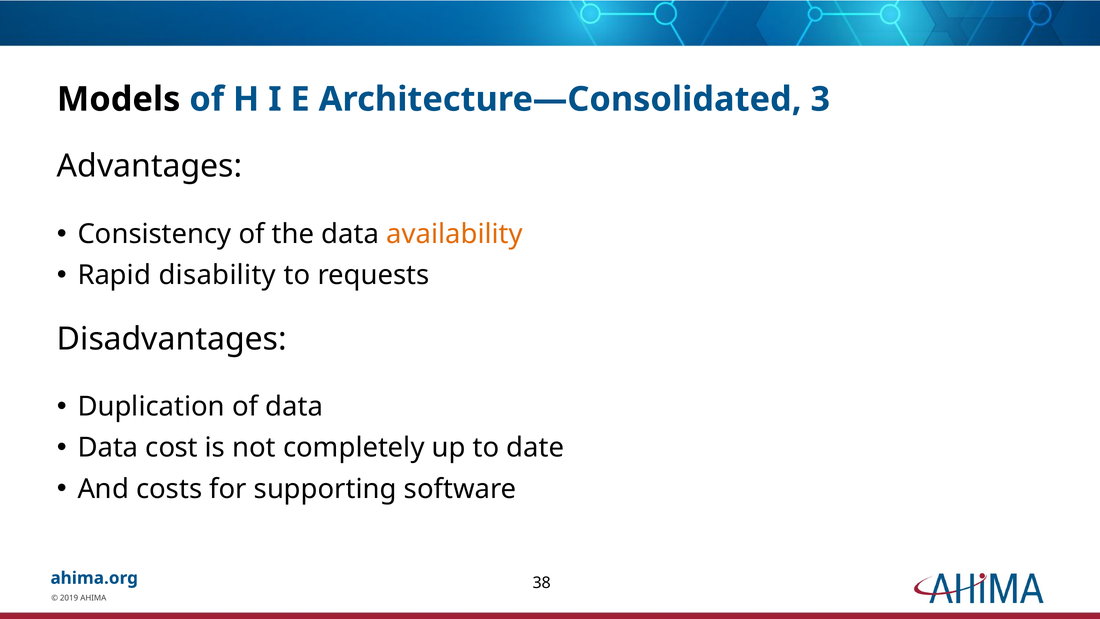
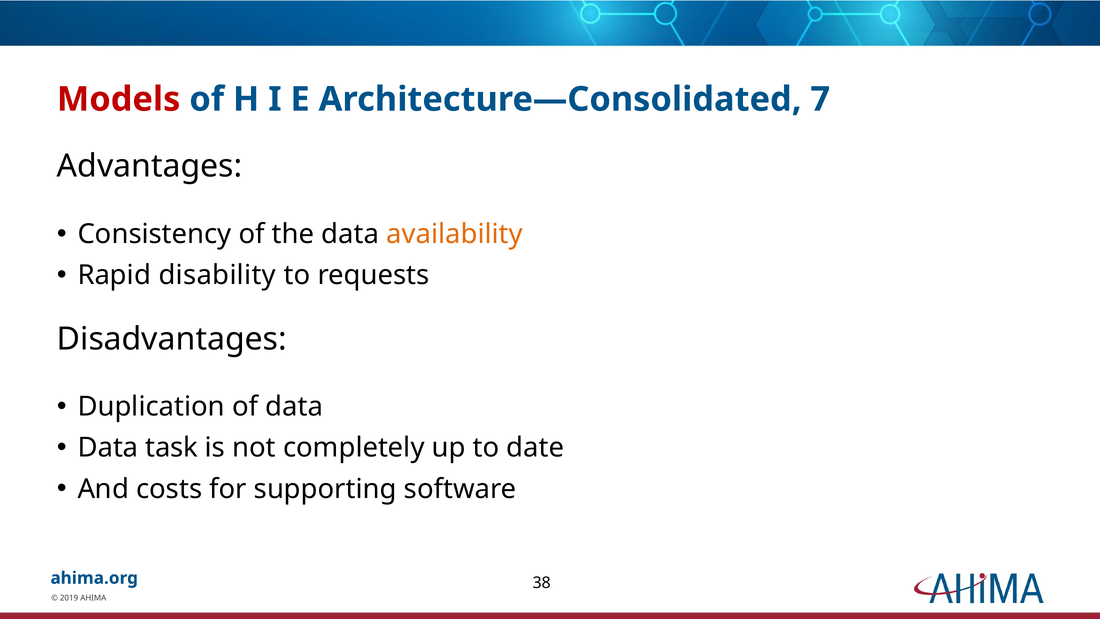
Models colour: black -> red
3: 3 -> 7
cost: cost -> task
